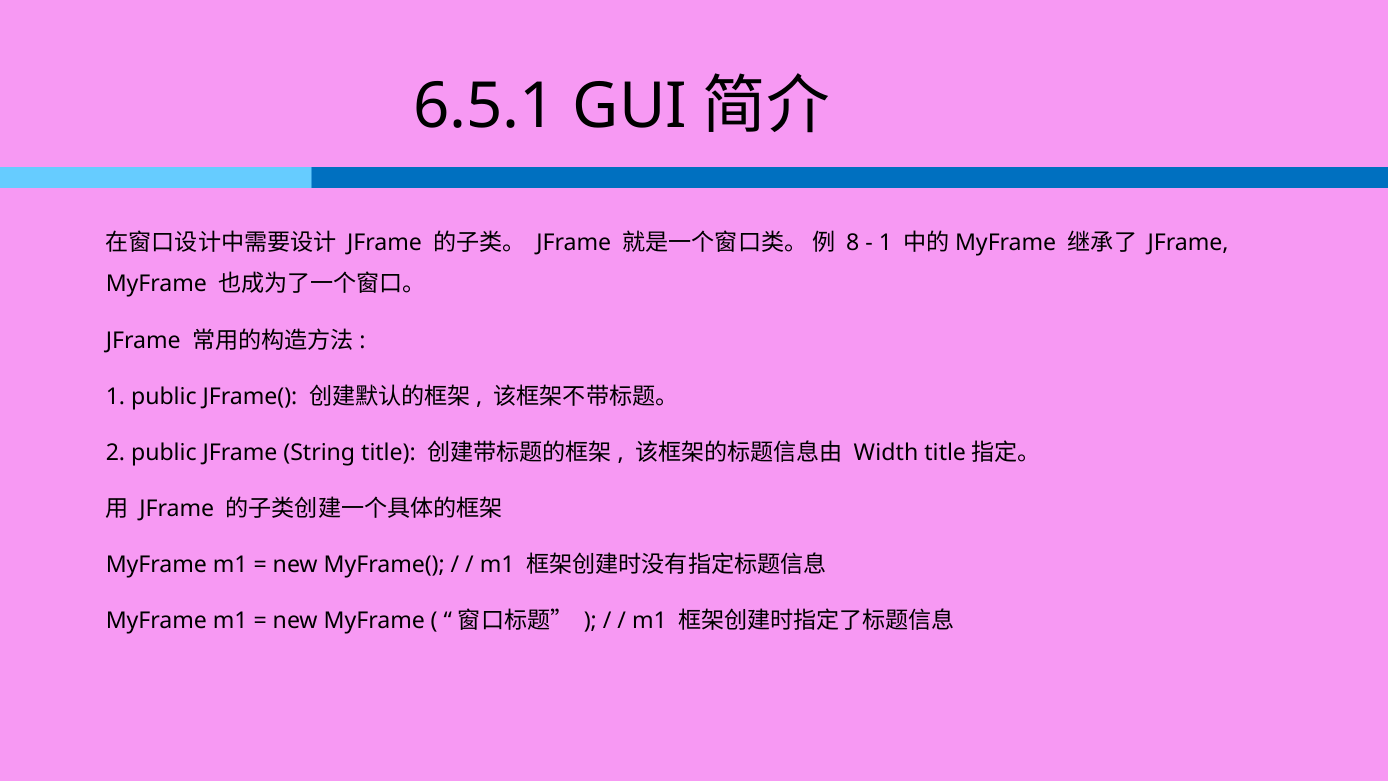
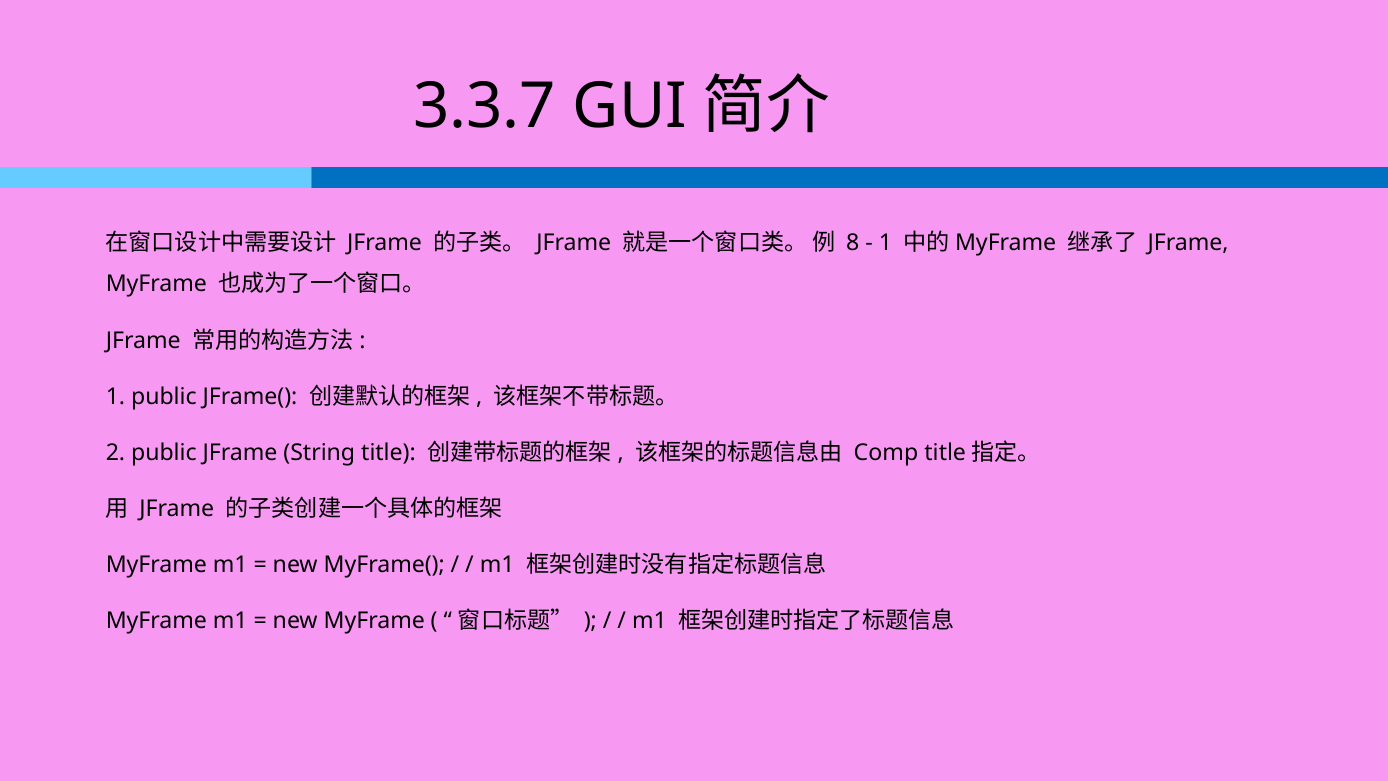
6.5.1: 6.5.1 -> 3.3.7
Width: Width -> Comp
